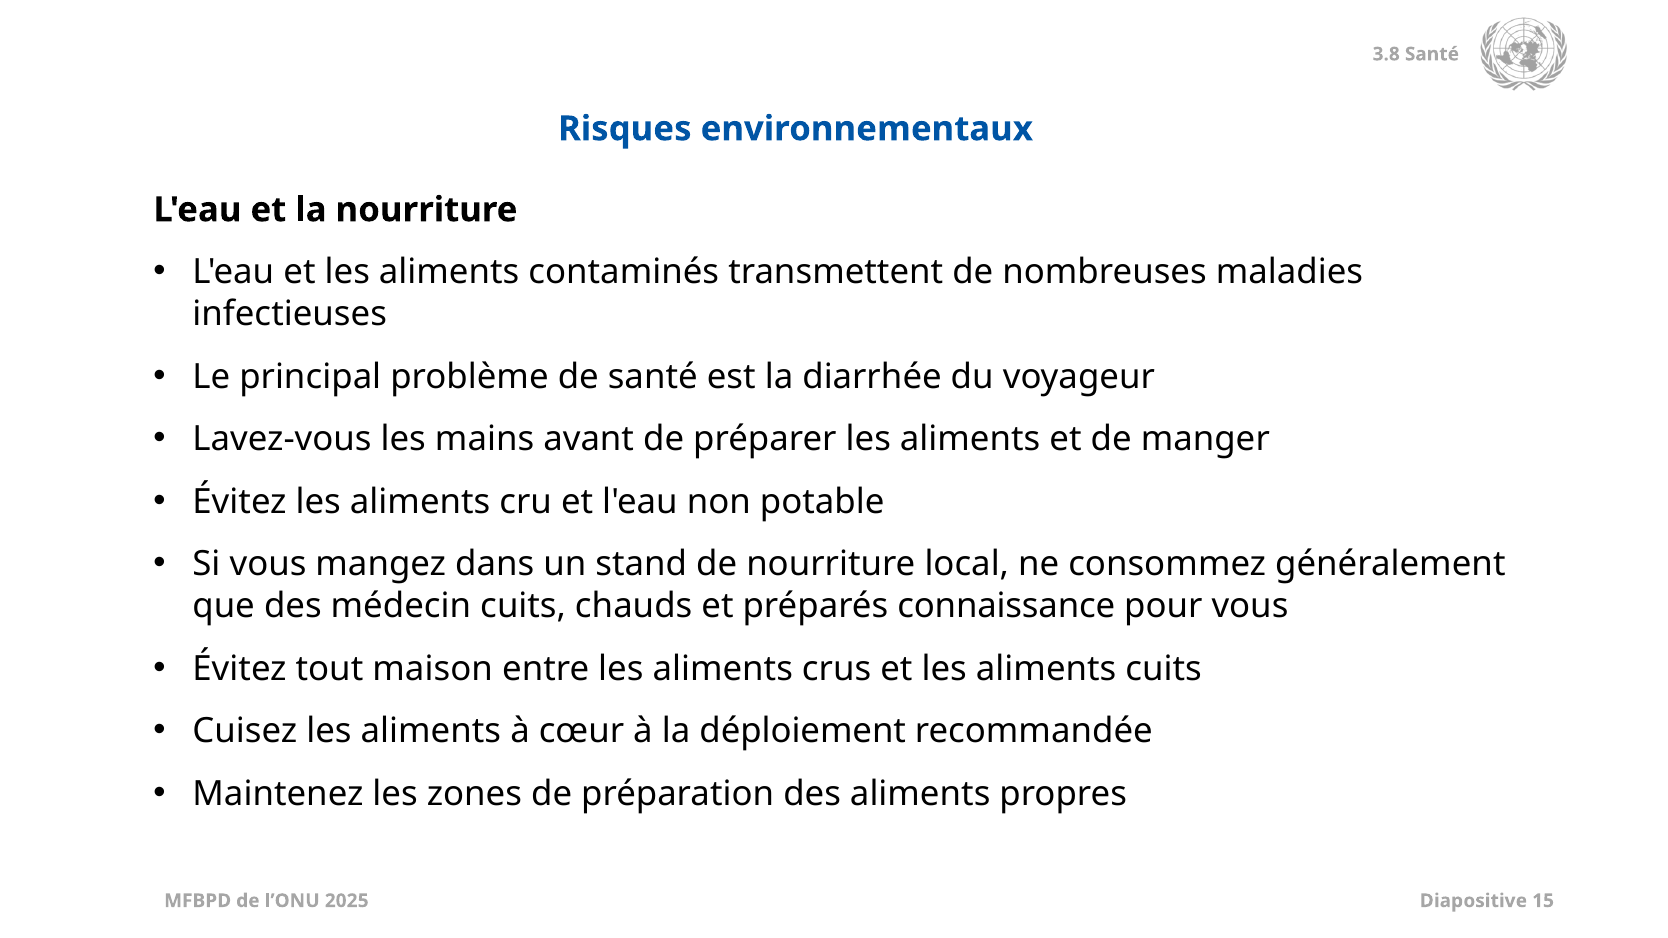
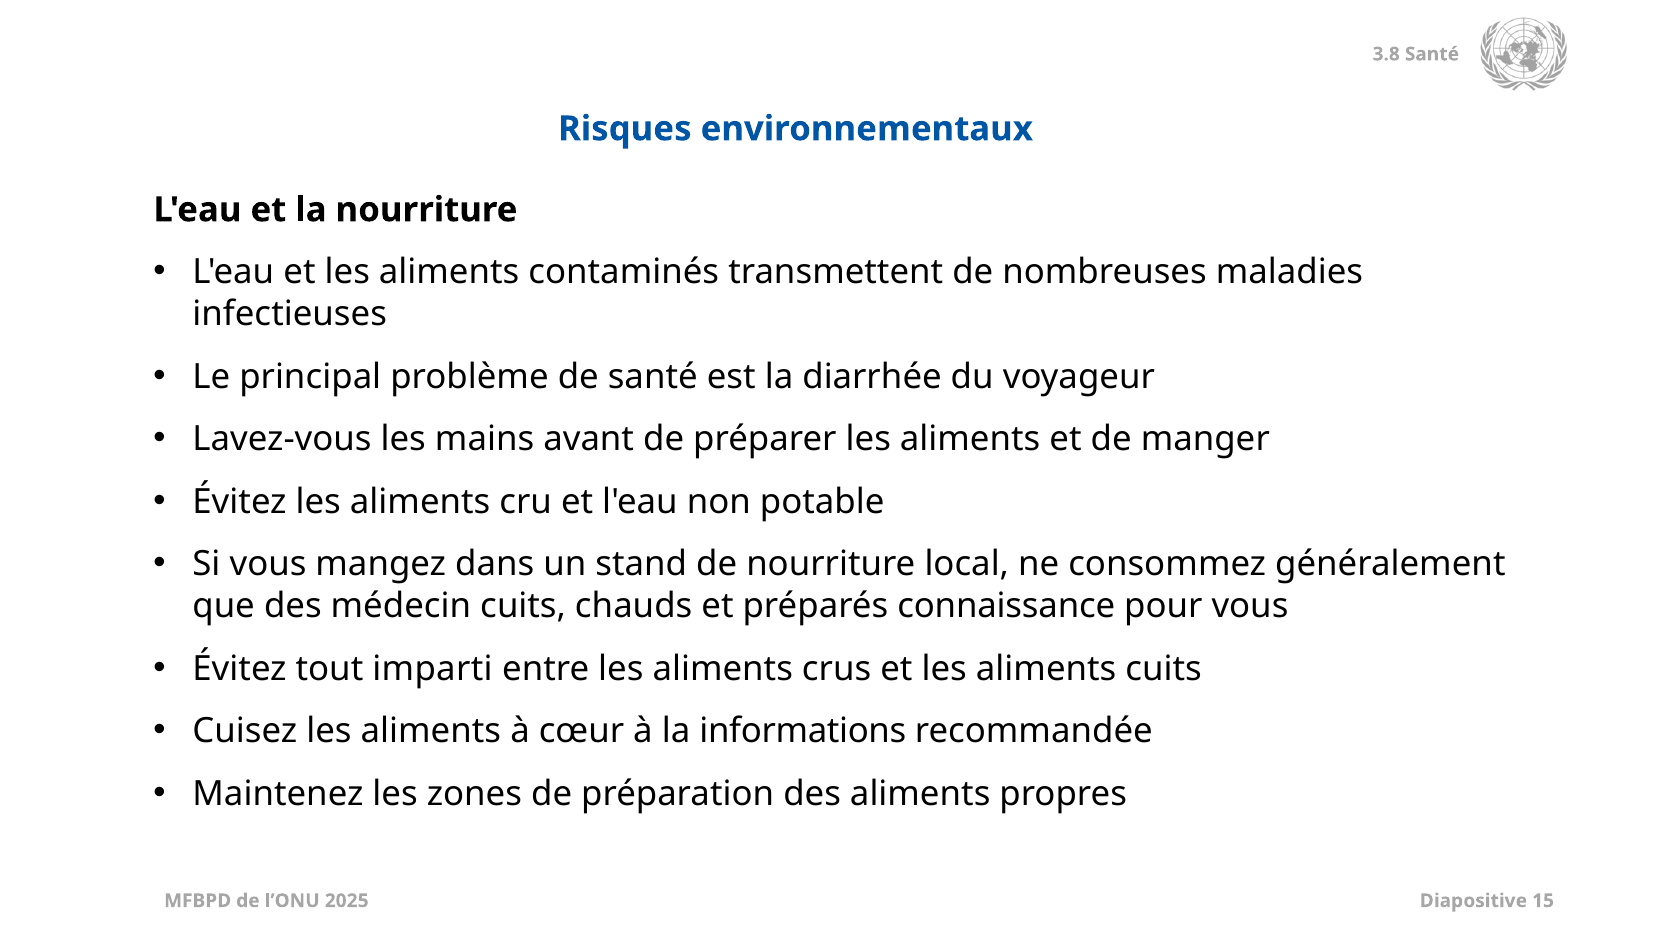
maison: maison -> imparti
déploiement: déploiement -> informations
